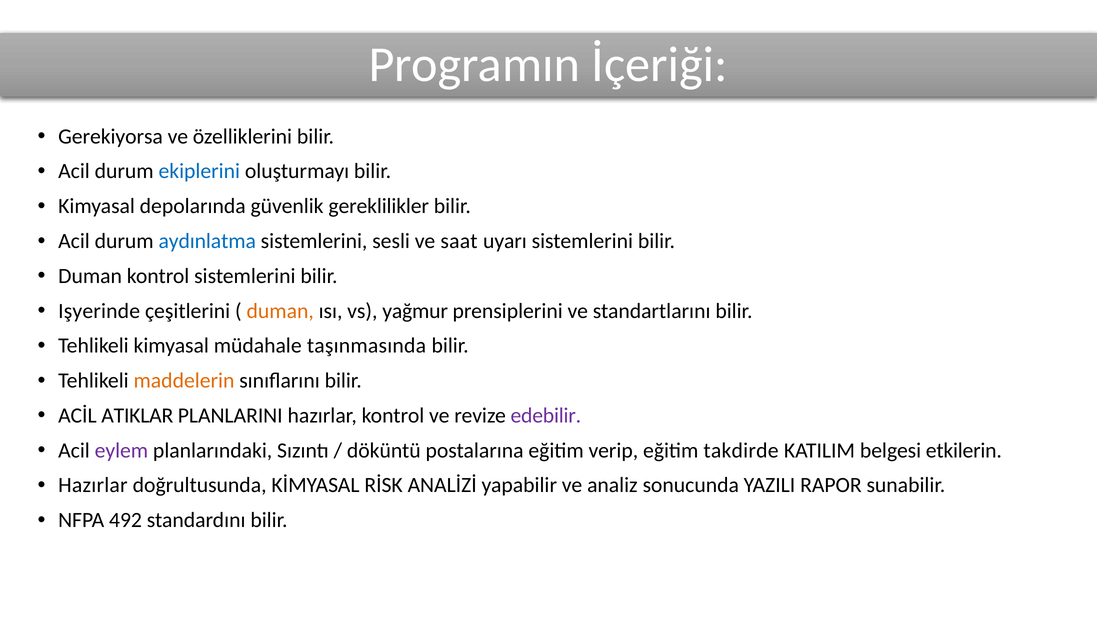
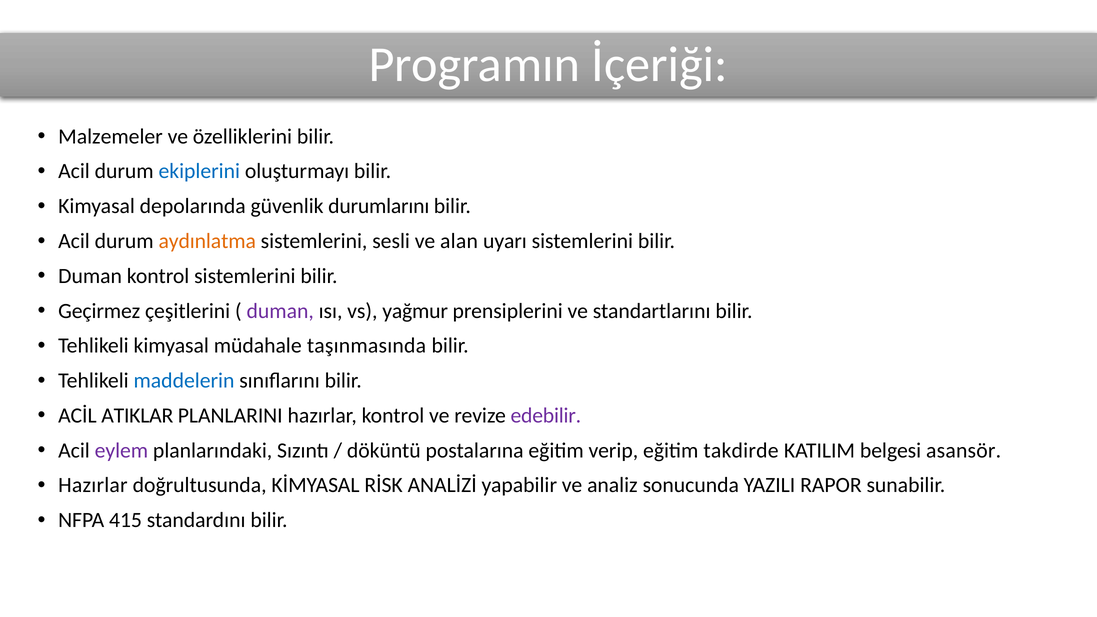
Gerekiyorsa: Gerekiyorsa -> Malzemeler
gereklilikler: gereklilikler -> durumlarını
aydınlatma colour: blue -> orange
saat: saat -> alan
Işyerinde: Işyerinde -> Geçirmez
duman at (280, 311) colour: orange -> purple
maddelerin colour: orange -> blue
etkilerin: etkilerin -> asansör
492: 492 -> 415
